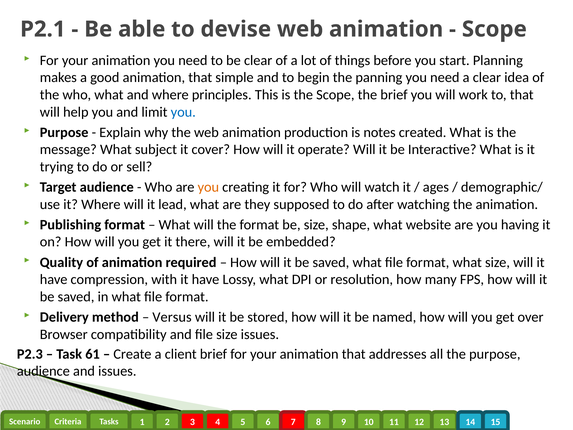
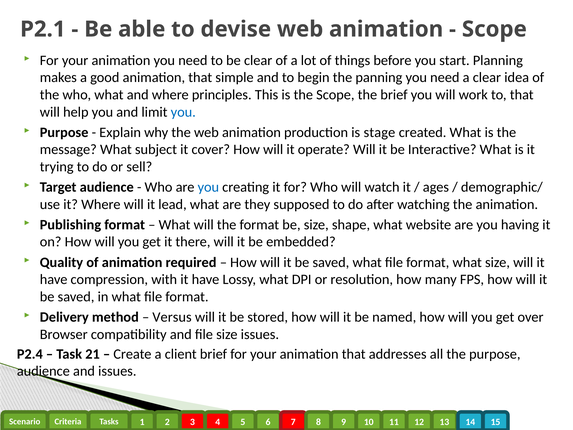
notes: notes -> stage
you at (208, 187) colour: orange -> blue
P2.3: P2.3 -> P2.4
61: 61 -> 21
